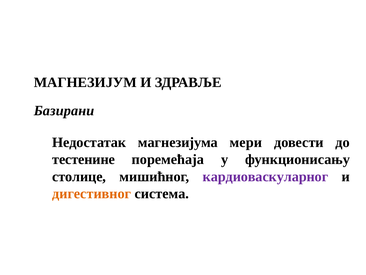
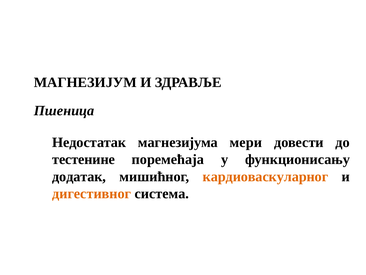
Базирани: Базирани -> Пшеница
столице: столице -> додатак
кардиоваскуларног colour: purple -> orange
